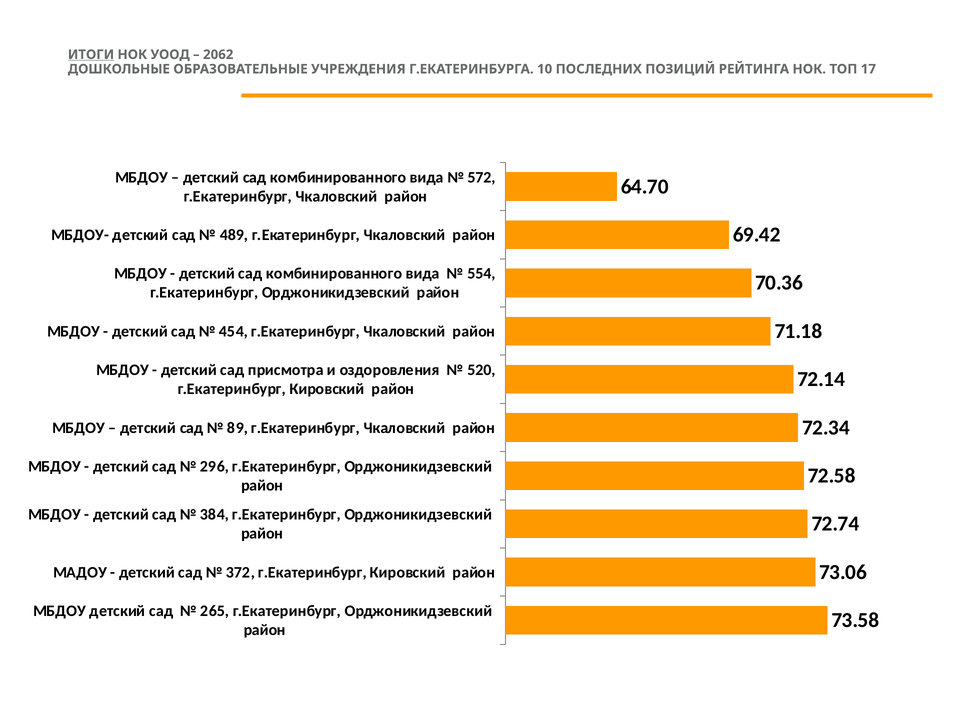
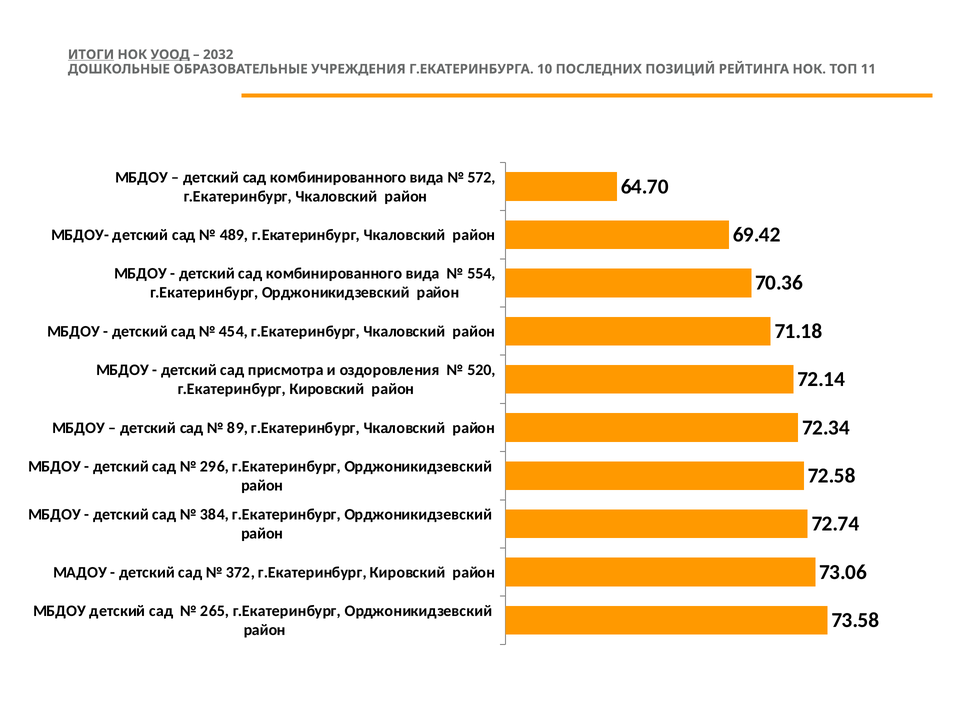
УООД underline: none -> present
2062: 2062 -> 2032
17: 17 -> 11
